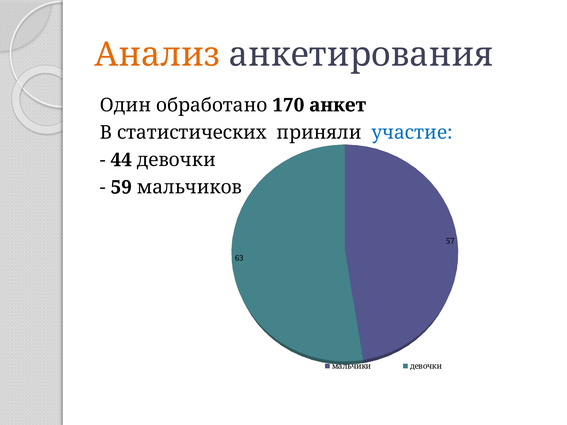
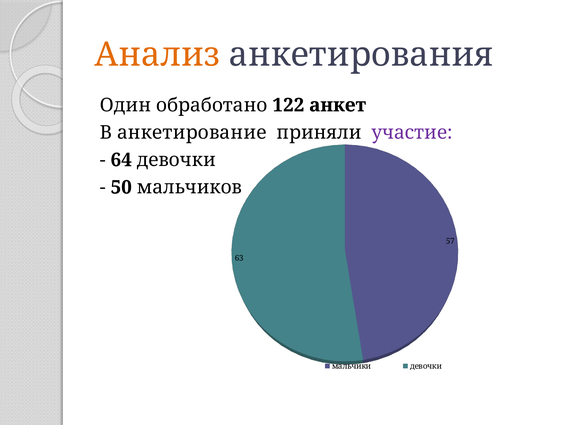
170: 170 -> 122
статистических: статистических -> анкетирование
участие colour: blue -> purple
44: 44 -> 64
59: 59 -> 50
